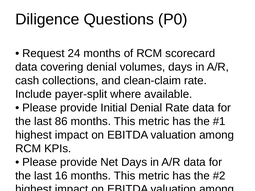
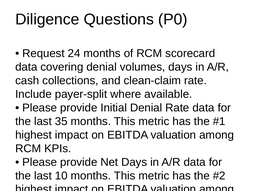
86: 86 -> 35
16: 16 -> 10
